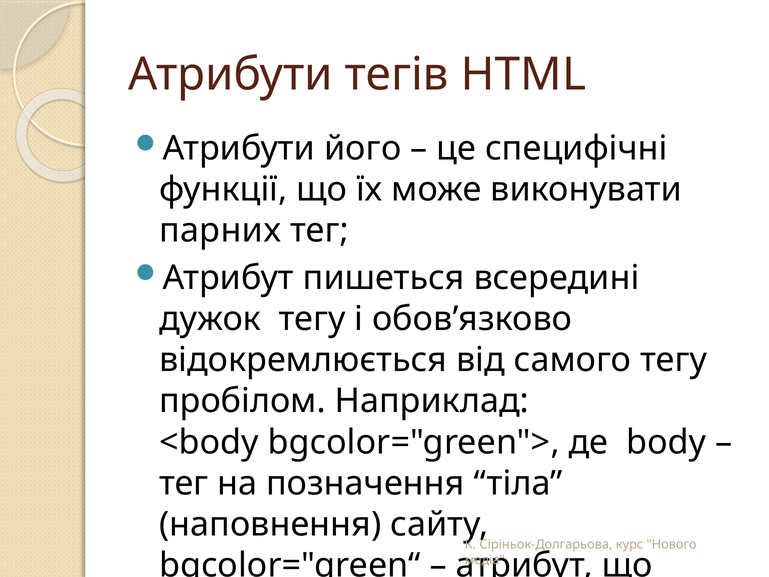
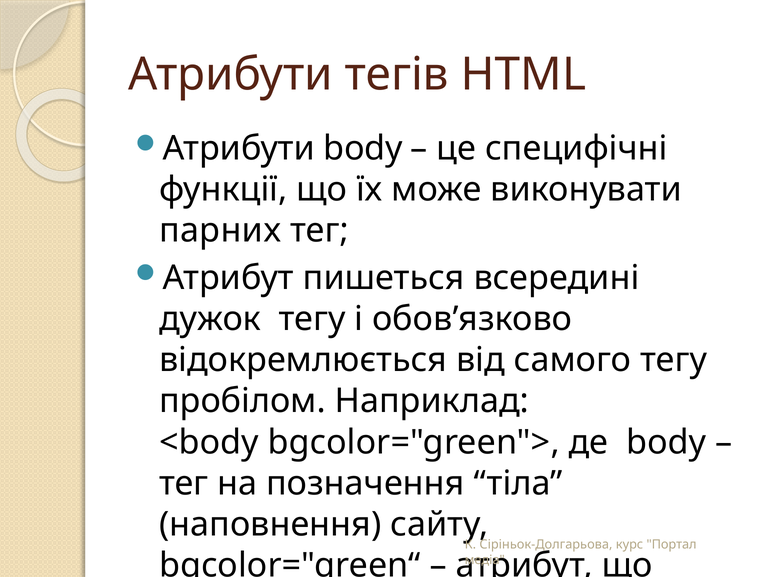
Атрибути його: його -> body
Нового: Нового -> Портал
